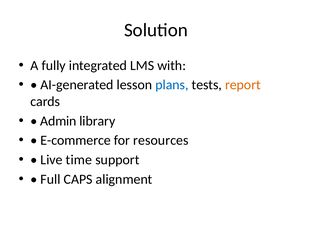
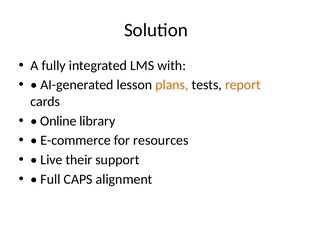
plans colour: blue -> orange
Admin: Admin -> Online
time: time -> their
